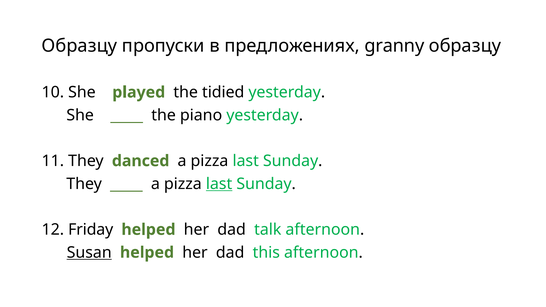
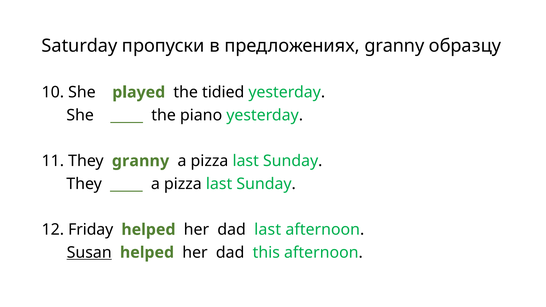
Образцу at (79, 46): Образцу -> Saturday
They danced: danced -> granny
last at (219, 184) underline: present -> none
dad talk: talk -> last
